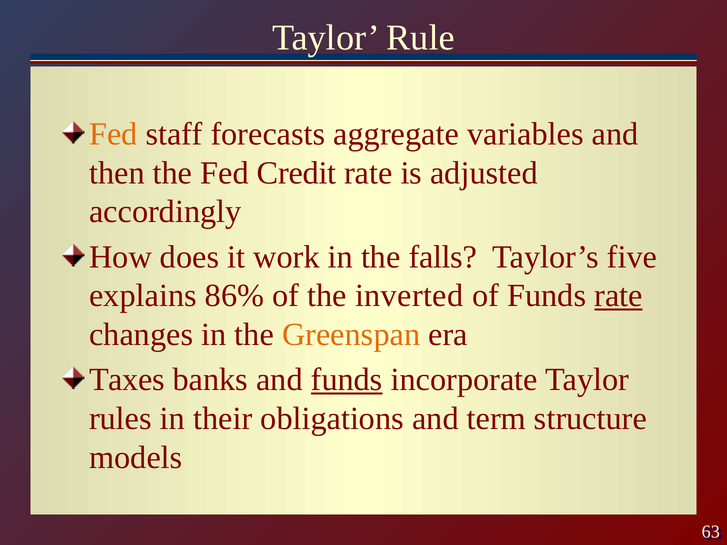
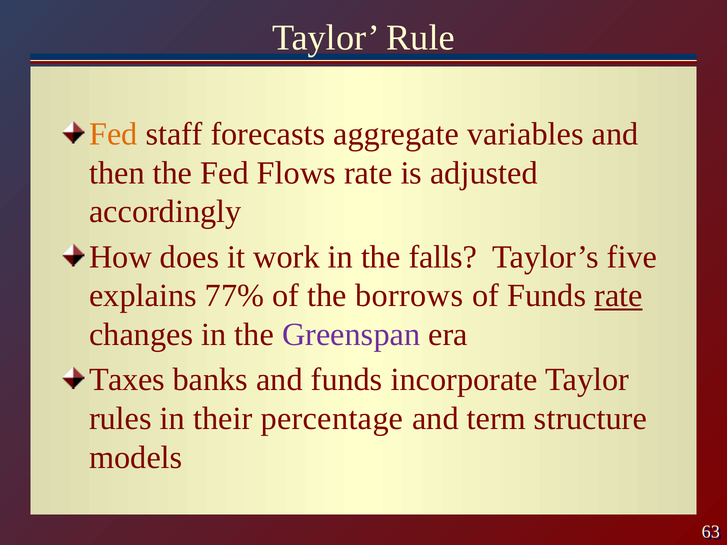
Credit: Credit -> Flows
86%: 86% -> 77%
inverted: inverted -> borrows
Greenspan colour: orange -> purple
funds at (347, 380) underline: present -> none
obligations: obligations -> percentage
